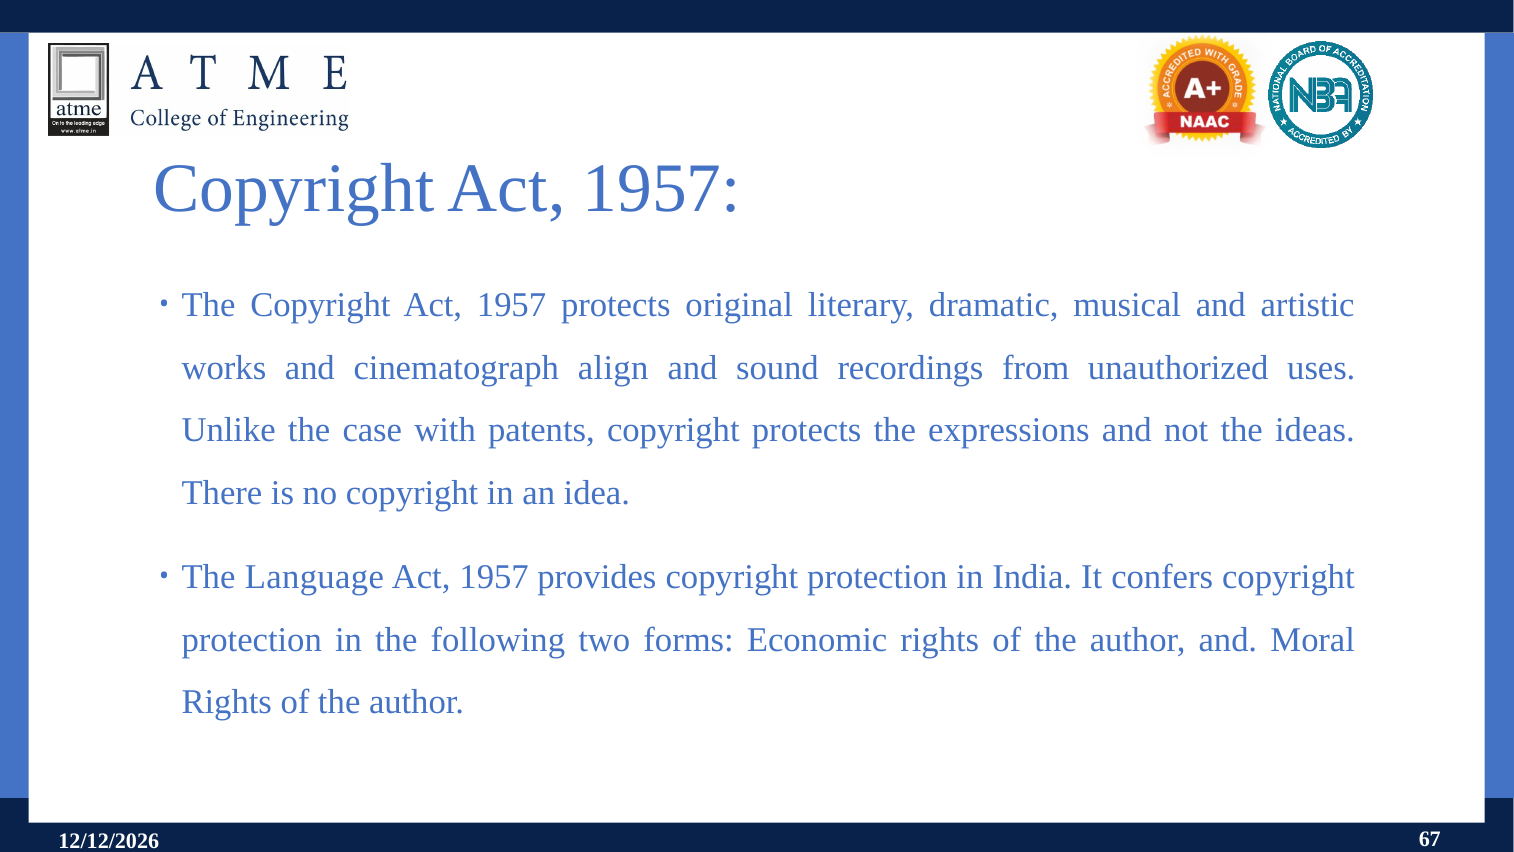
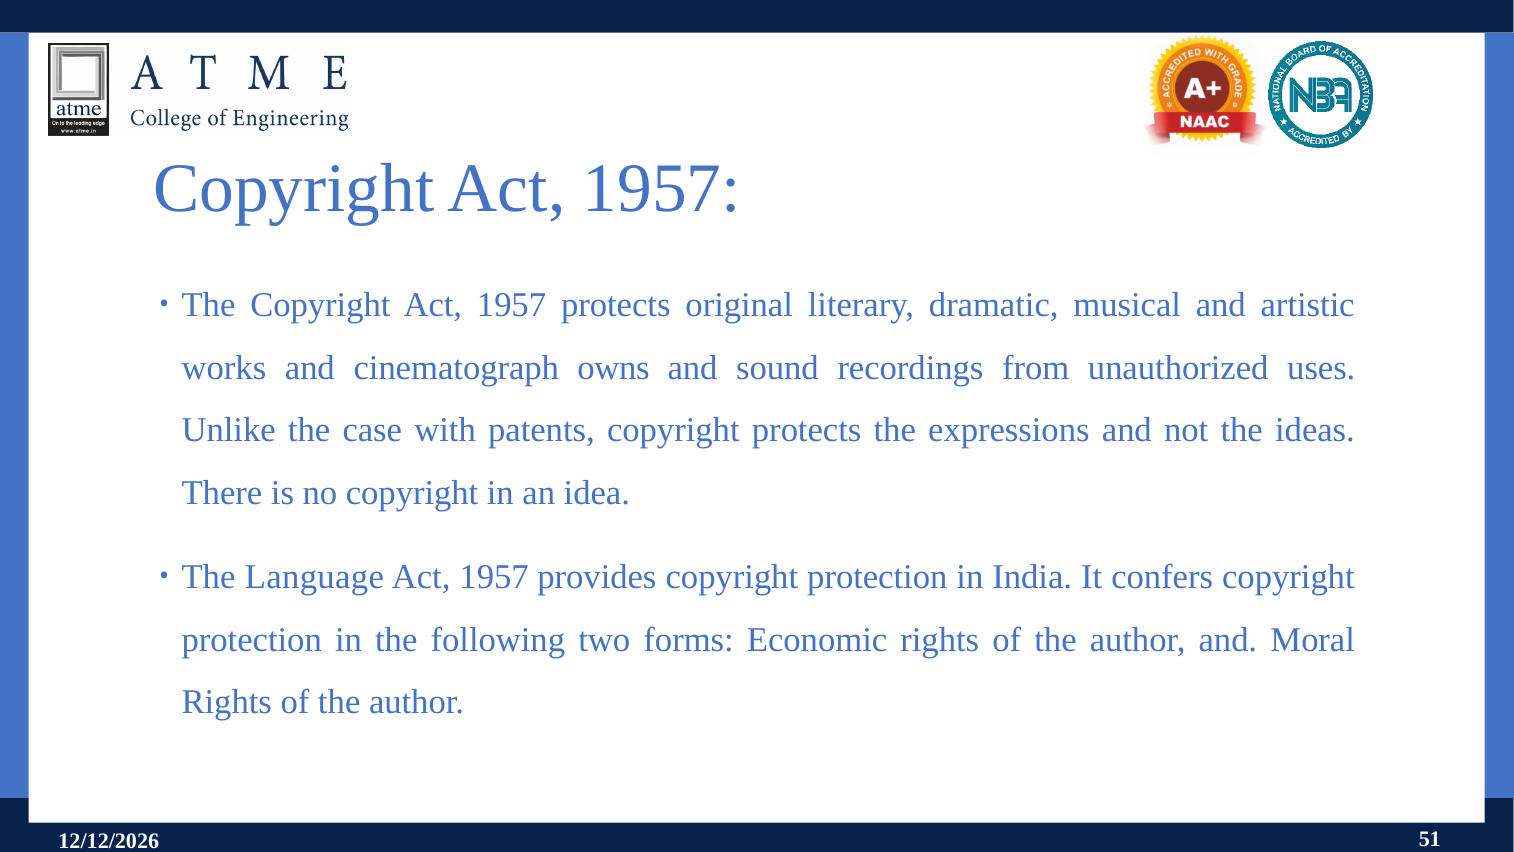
align: align -> owns
67: 67 -> 51
